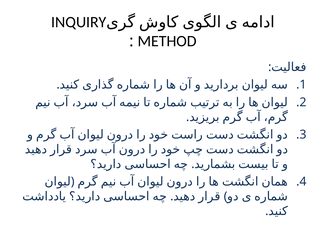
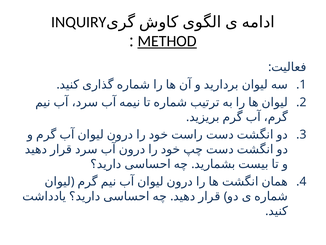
METHOD underline: none -> present
